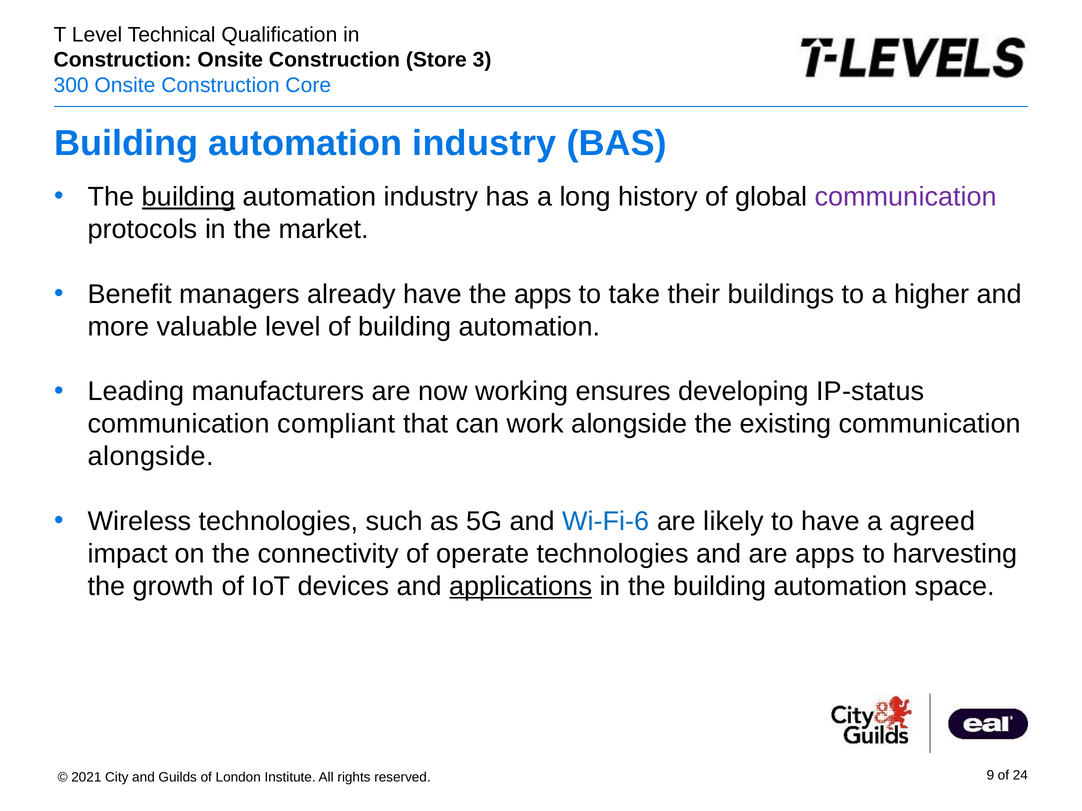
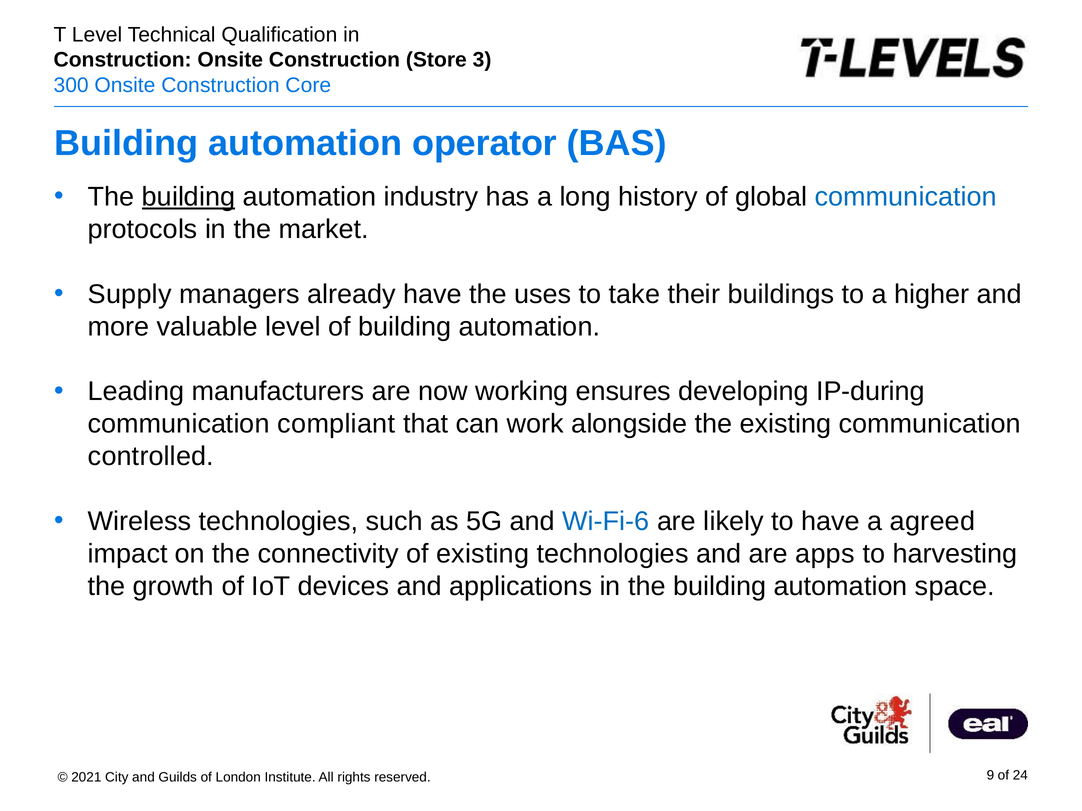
industry at (484, 143): industry -> operator
communication at (906, 197) colour: purple -> blue
Benefit: Benefit -> Supply
the apps: apps -> uses
IP-status: IP-status -> IP-during
alongside at (151, 457): alongside -> controlled
of operate: operate -> existing
applications underline: present -> none
